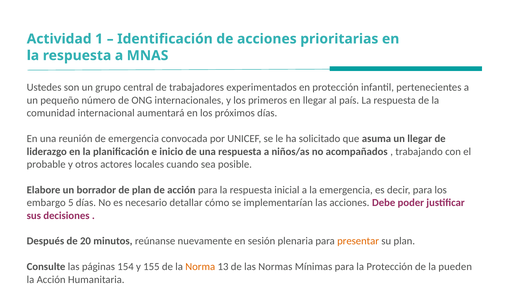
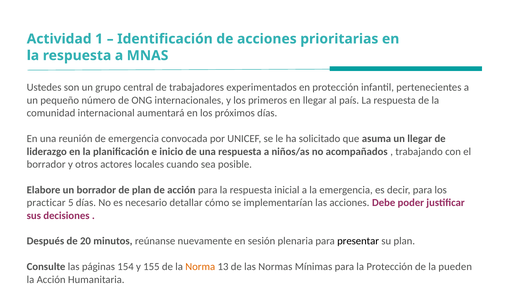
probable at (46, 164): probable -> borrador
embargo: embargo -> practicar
presentar colour: orange -> black
